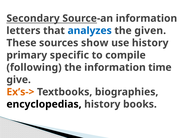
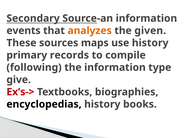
letters: letters -> events
analyzes colour: blue -> orange
show: show -> maps
specific: specific -> records
time: time -> type
Ex’s-> colour: orange -> red
